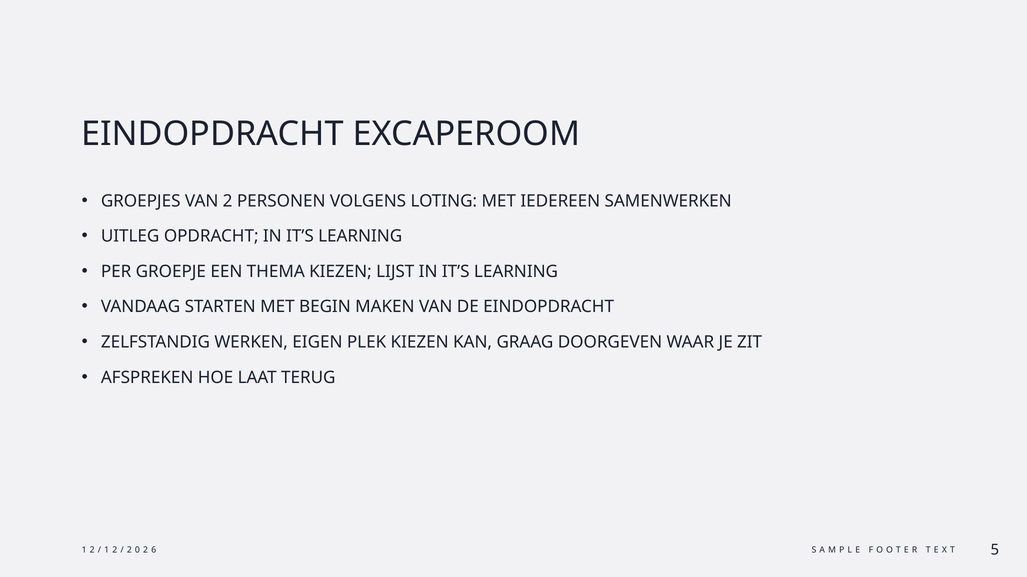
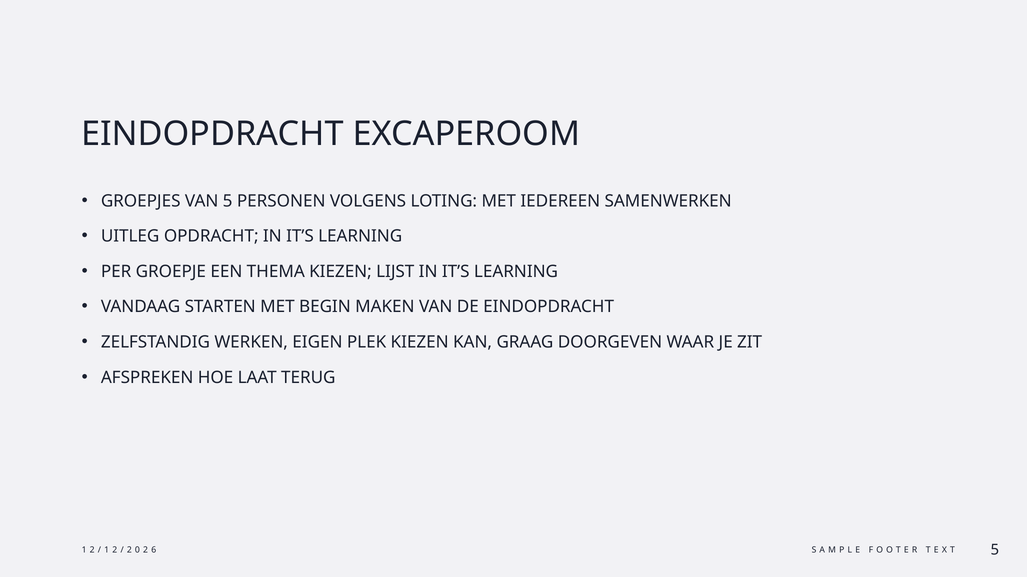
VAN 2: 2 -> 5
